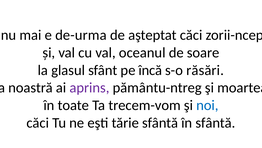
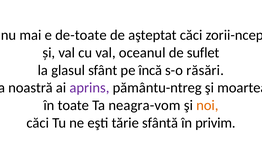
de-urma: de-urma -> de-toate
soare: soare -> suflet
trecem-vom: trecem-vom -> neagra-vom
noi colour: blue -> orange
în sfântă: sfântă -> privim
